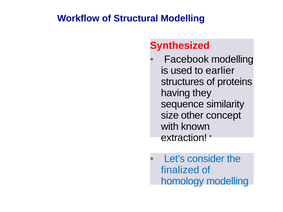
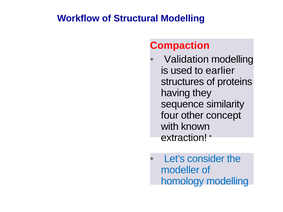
Synthesized: Synthesized -> Compaction
Facebook: Facebook -> Validation
size: size -> four
finalized: finalized -> modeller
